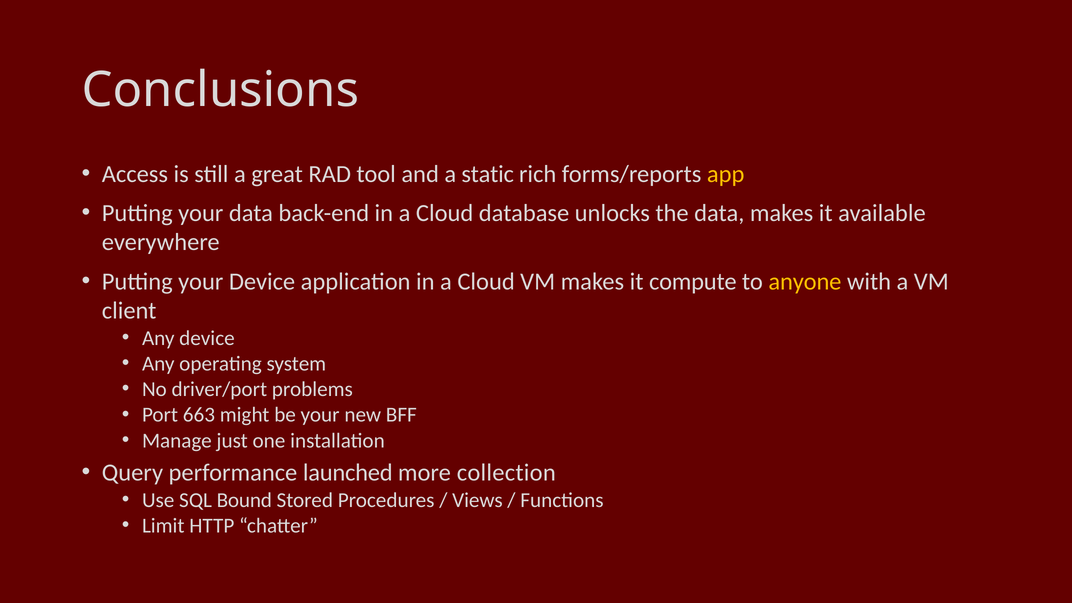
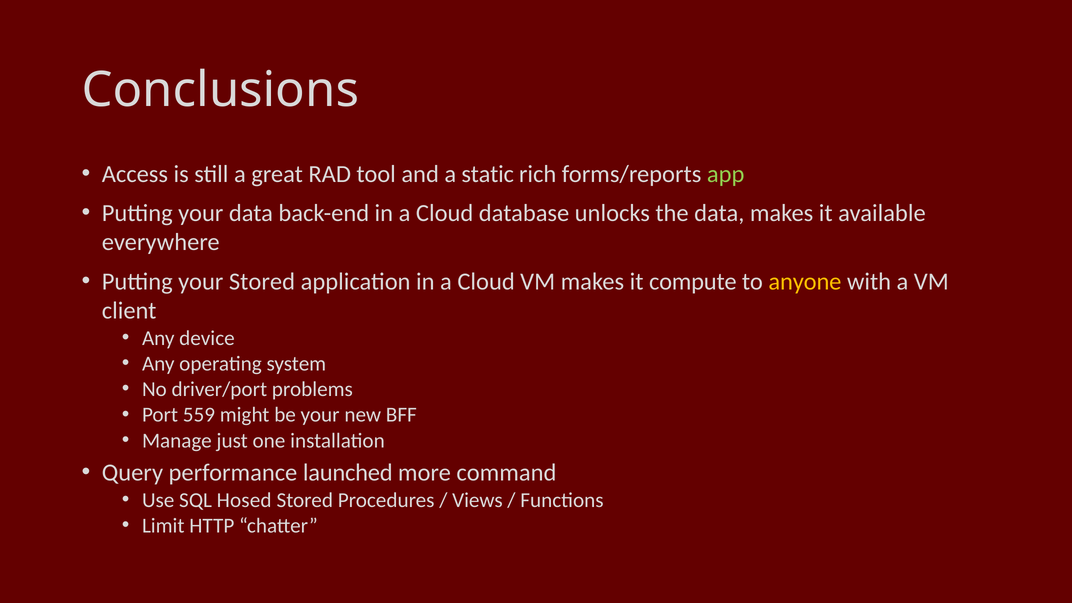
app colour: yellow -> light green
your Device: Device -> Stored
663: 663 -> 559
collection: collection -> command
Bound: Bound -> Hosed
